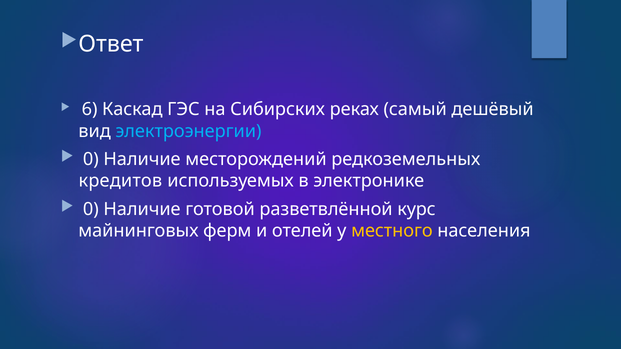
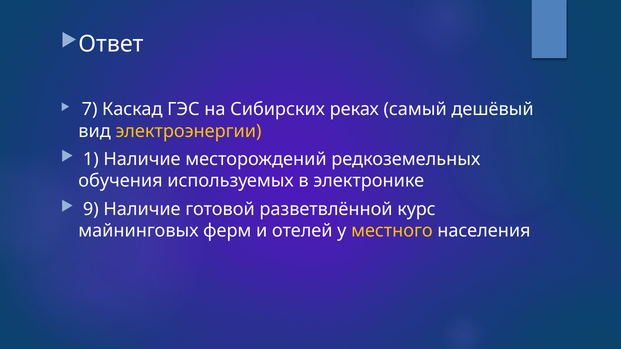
6: 6 -> 7
электроэнергии colour: light blue -> yellow
0 at (91, 159): 0 -> 1
кредитов: кредитов -> обучения
0 at (91, 209): 0 -> 9
